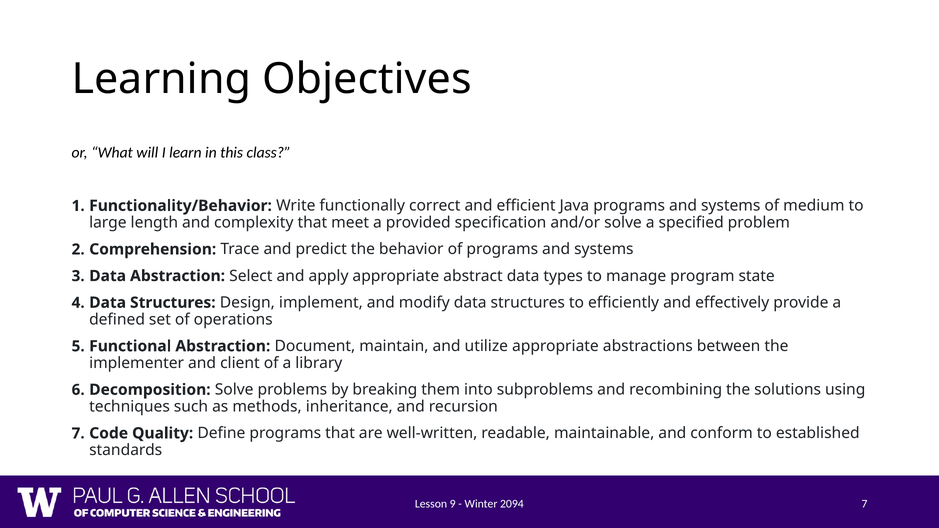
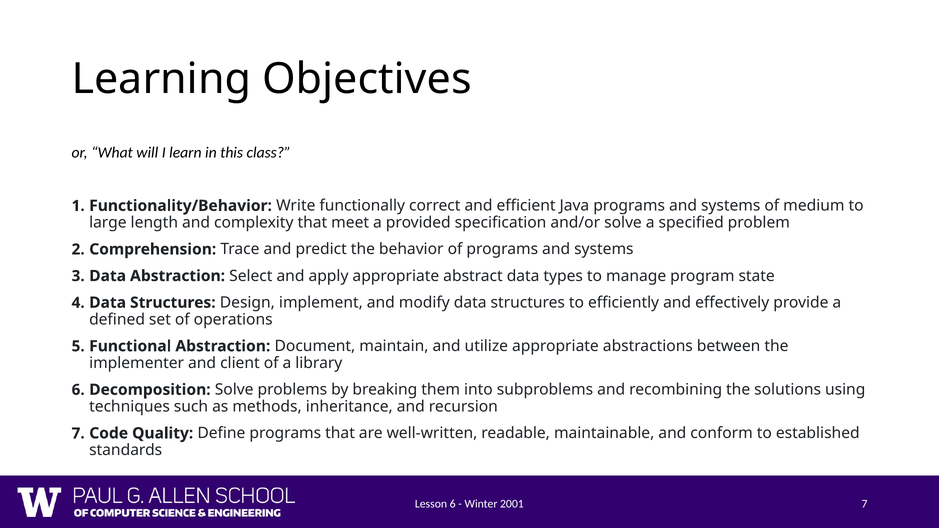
Lesson 9: 9 -> 6
2094: 2094 -> 2001
